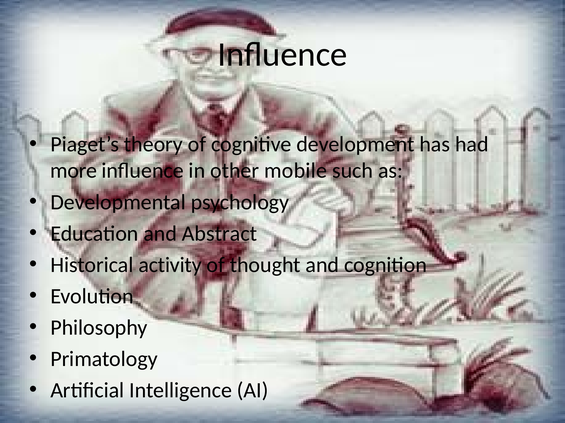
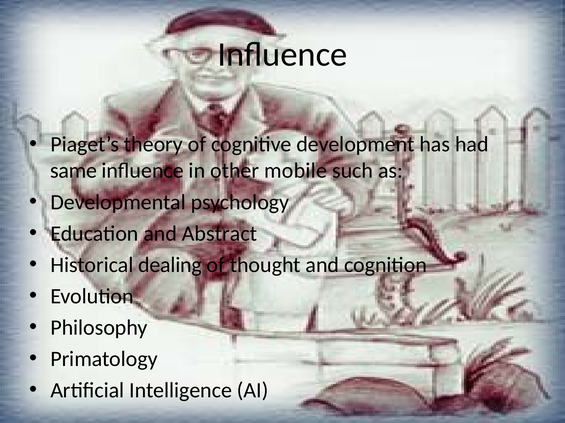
more: more -> same
activity: activity -> dealing
